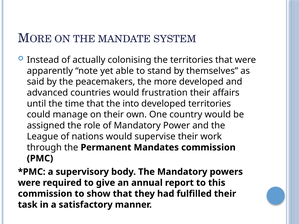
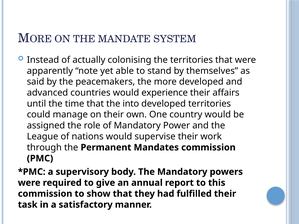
frustration: frustration -> experience
